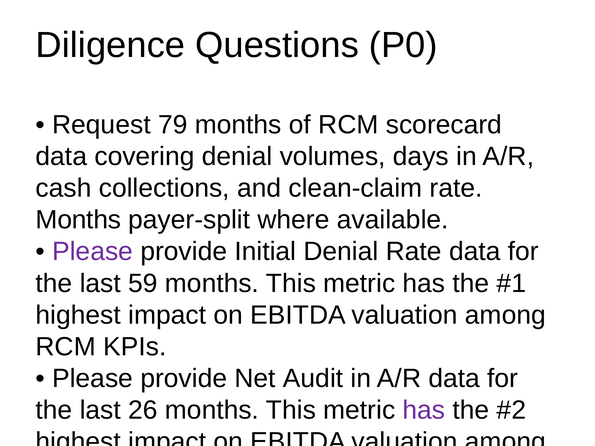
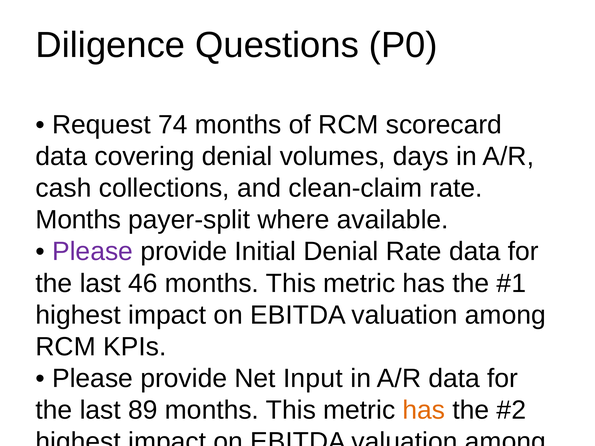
79: 79 -> 74
59: 59 -> 46
Audit: Audit -> Input
26: 26 -> 89
has at (424, 410) colour: purple -> orange
